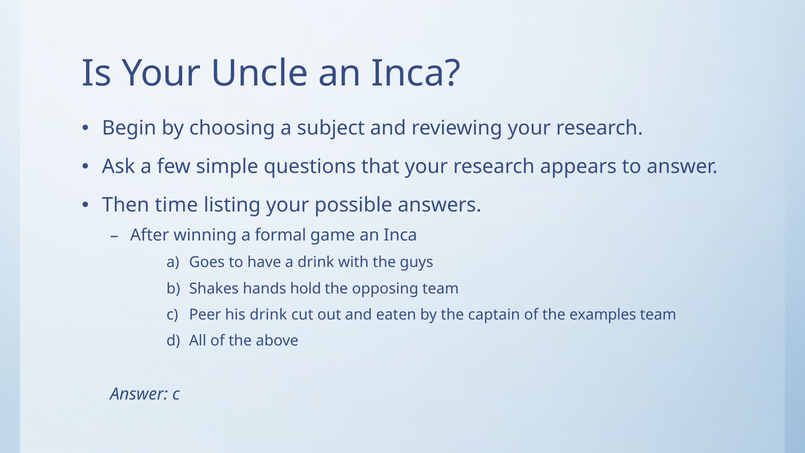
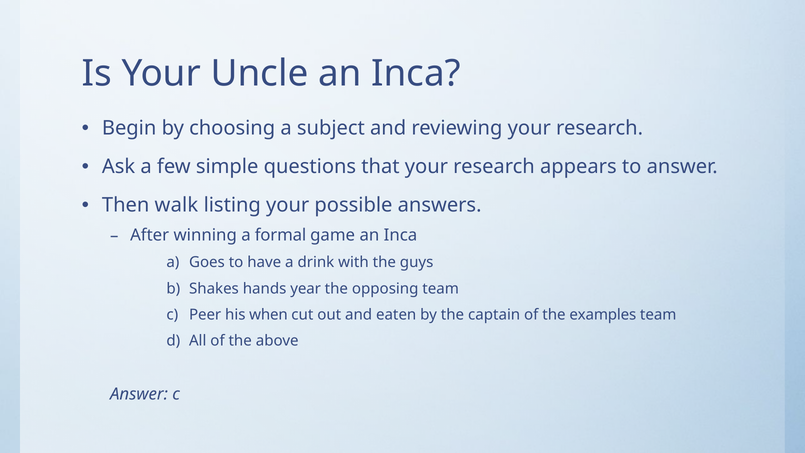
time: time -> walk
hold: hold -> year
his drink: drink -> when
